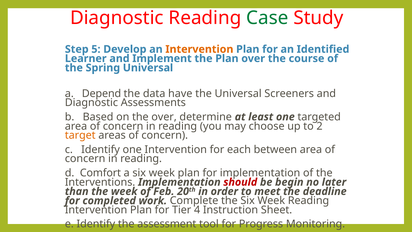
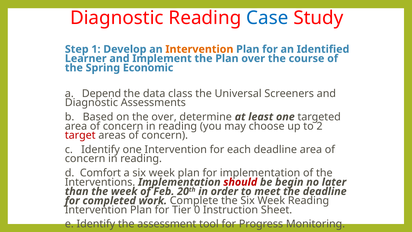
Case colour: green -> blue
5: 5 -> 1
Spring Universal: Universal -> Economic
have: have -> class
target colour: orange -> red
each between: between -> deadline
4: 4 -> 0
